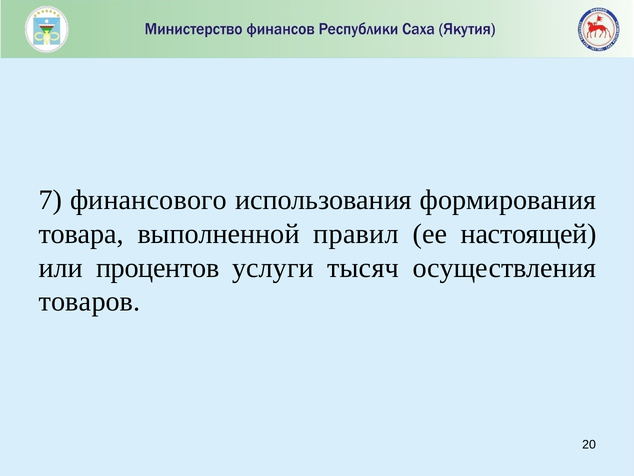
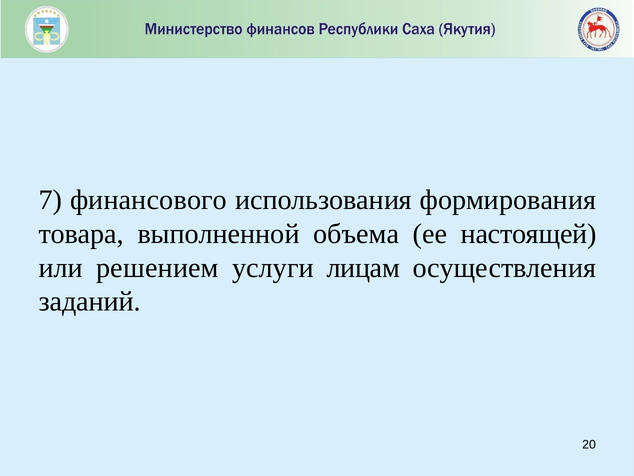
правил: правил -> объема
процентов: процентов -> решением
тысяч: тысяч -> лицам
товаров: товаров -> заданий
